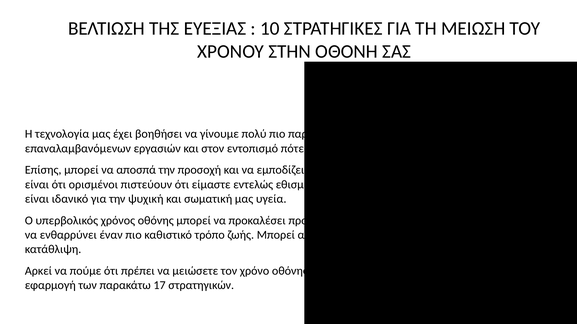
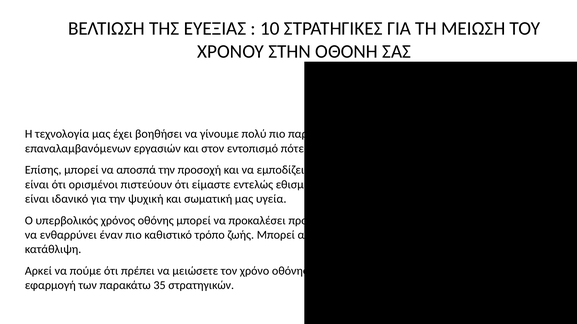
17: 17 -> 35
